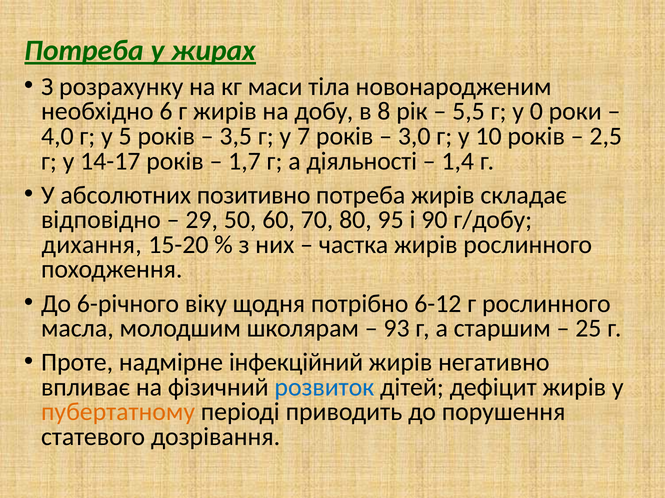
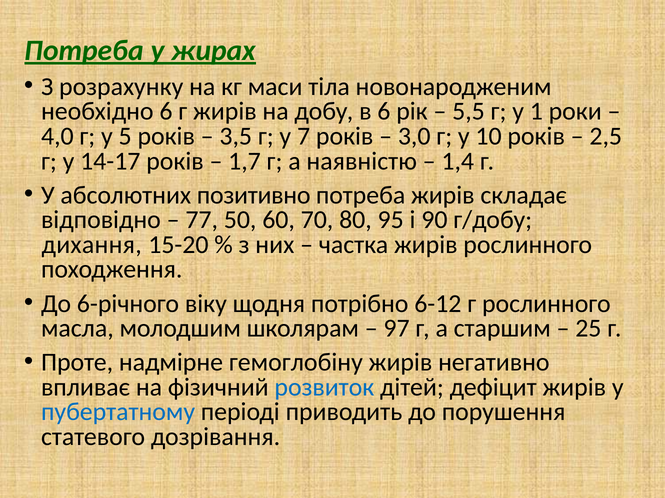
в 8: 8 -> 6
0: 0 -> 1
діяльності: діяльності -> наявністю
29: 29 -> 77
93: 93 -> 97
інфекційний: інфекційний -> гемоглобіну
пубертатному colour: orange -> blue
